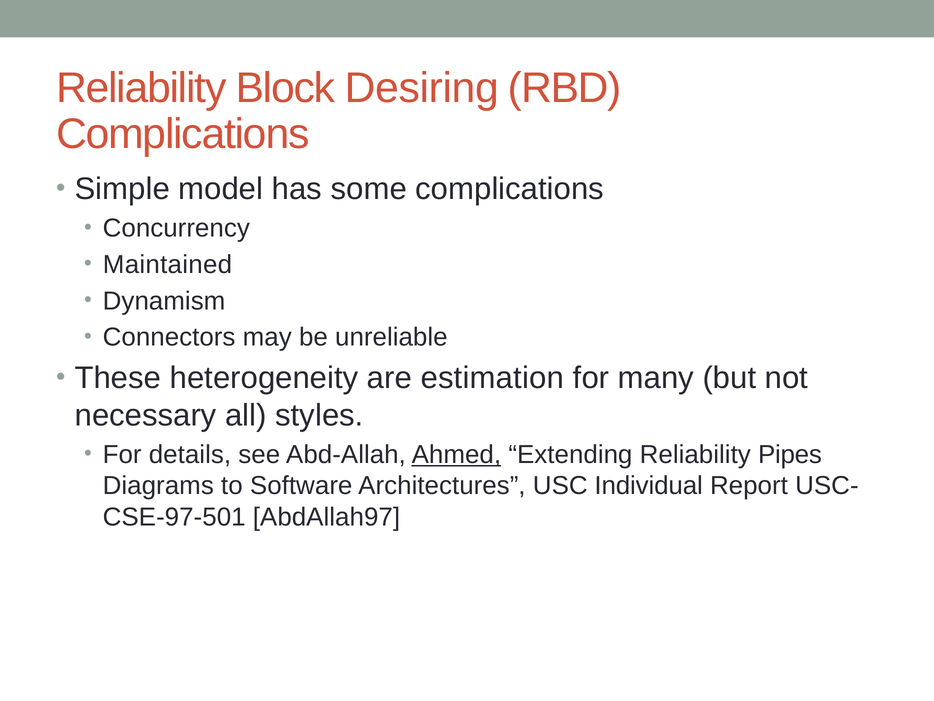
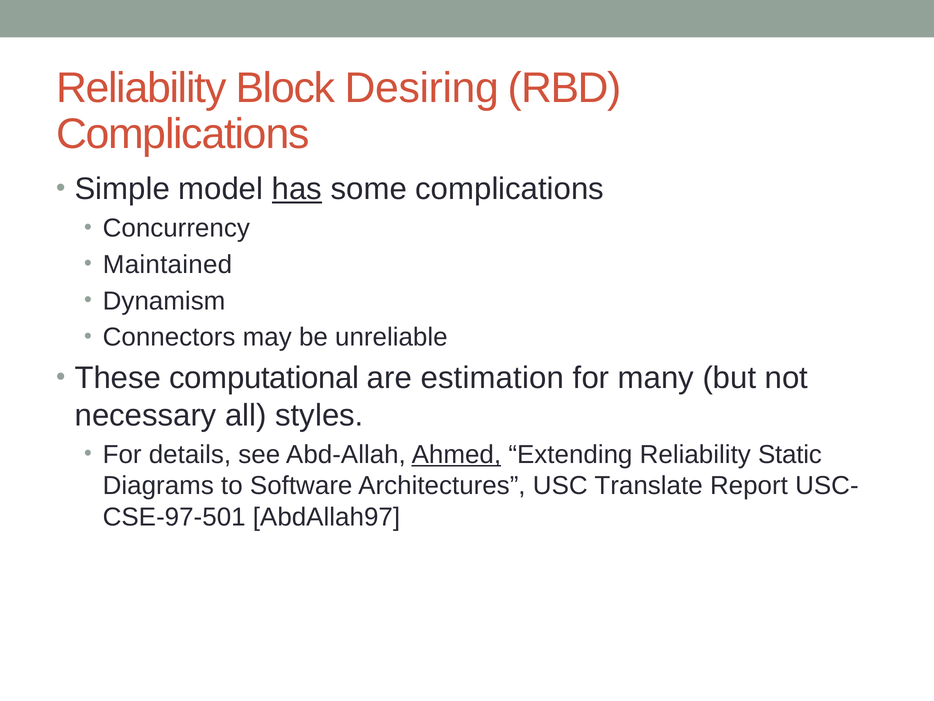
has underline: none -> present
heterogeneity: heterogeneity -> computational
Pipes: Pipes -> Static
Individual: Individual -> Translate
